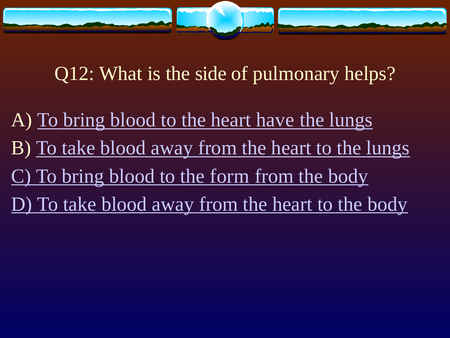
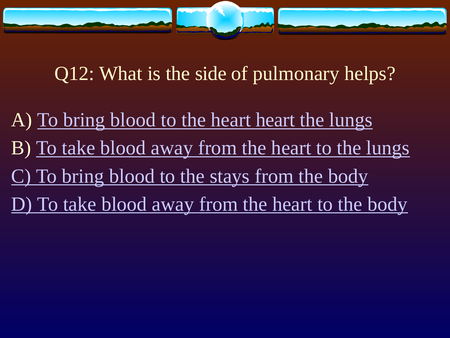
heart have: have -> heart
form: form -> stays
